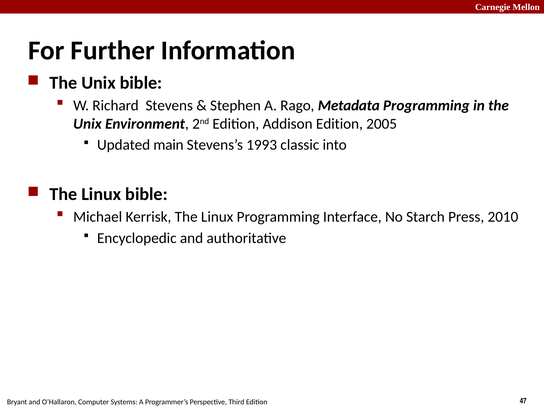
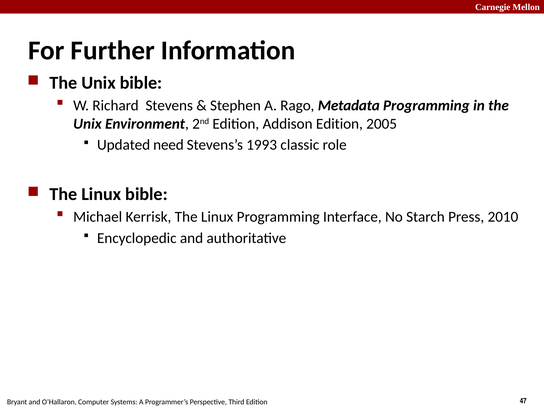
main: main -> need
into: into -> role
